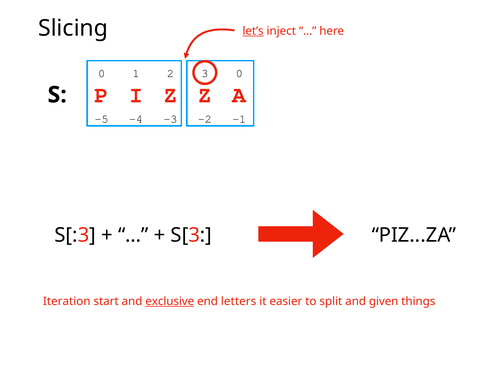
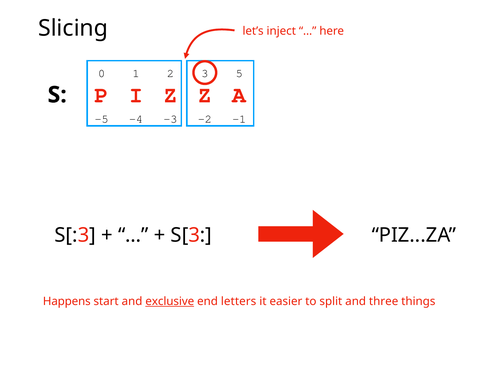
let’s underline: present -> none
3 0: 0 -> 5
Iteration: Iteration -> Happens
given: given -> three
